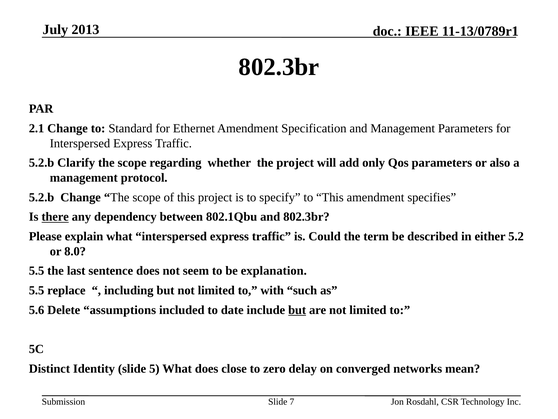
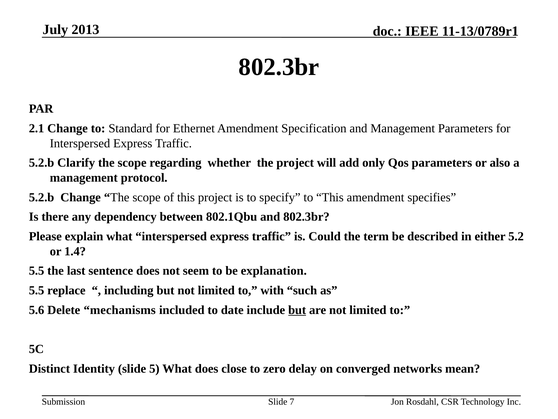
there underline: present -> none
8.0: 8.0 -> 1.4
assumptions: assumptions -> mechanisms
